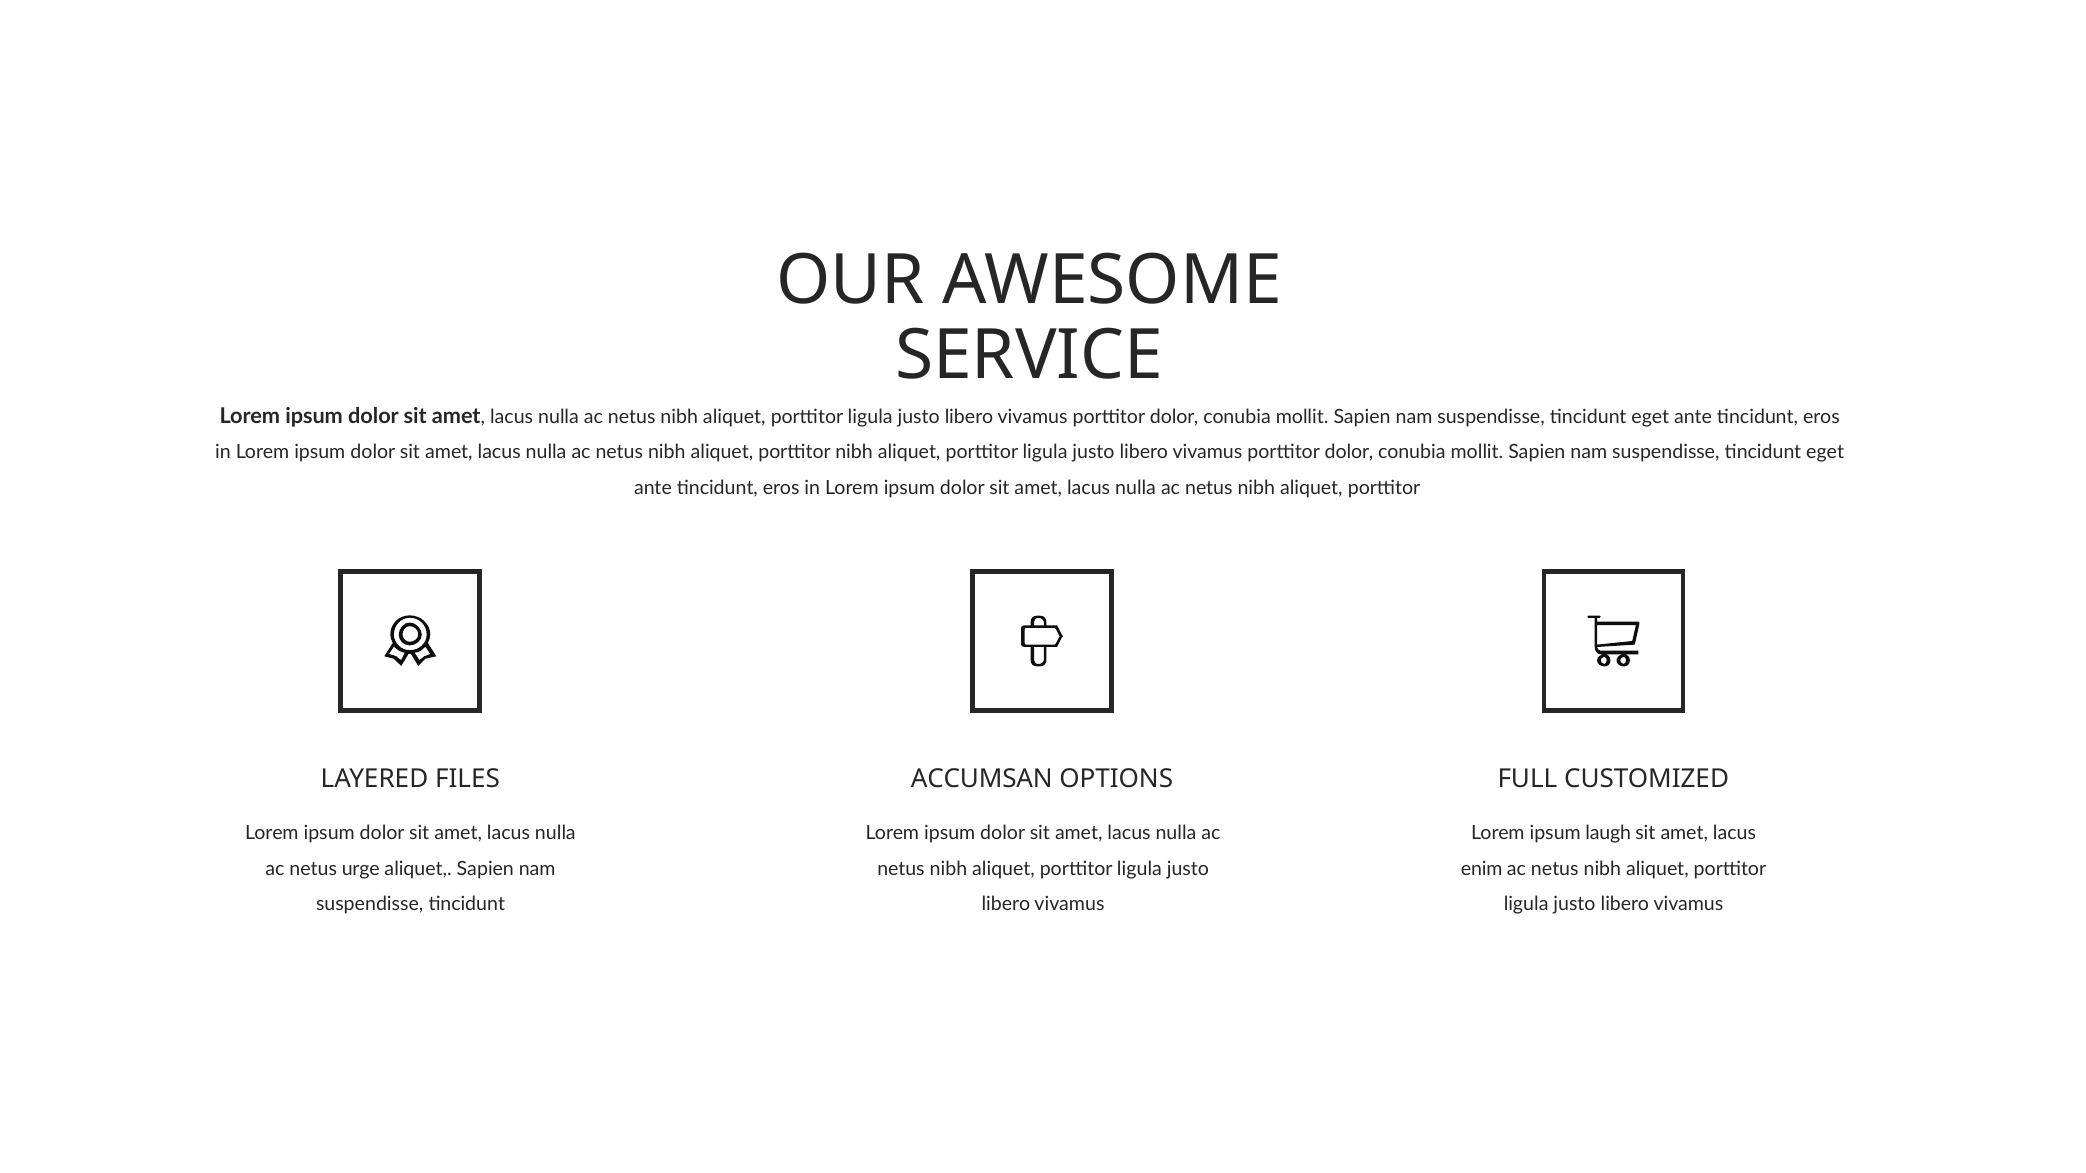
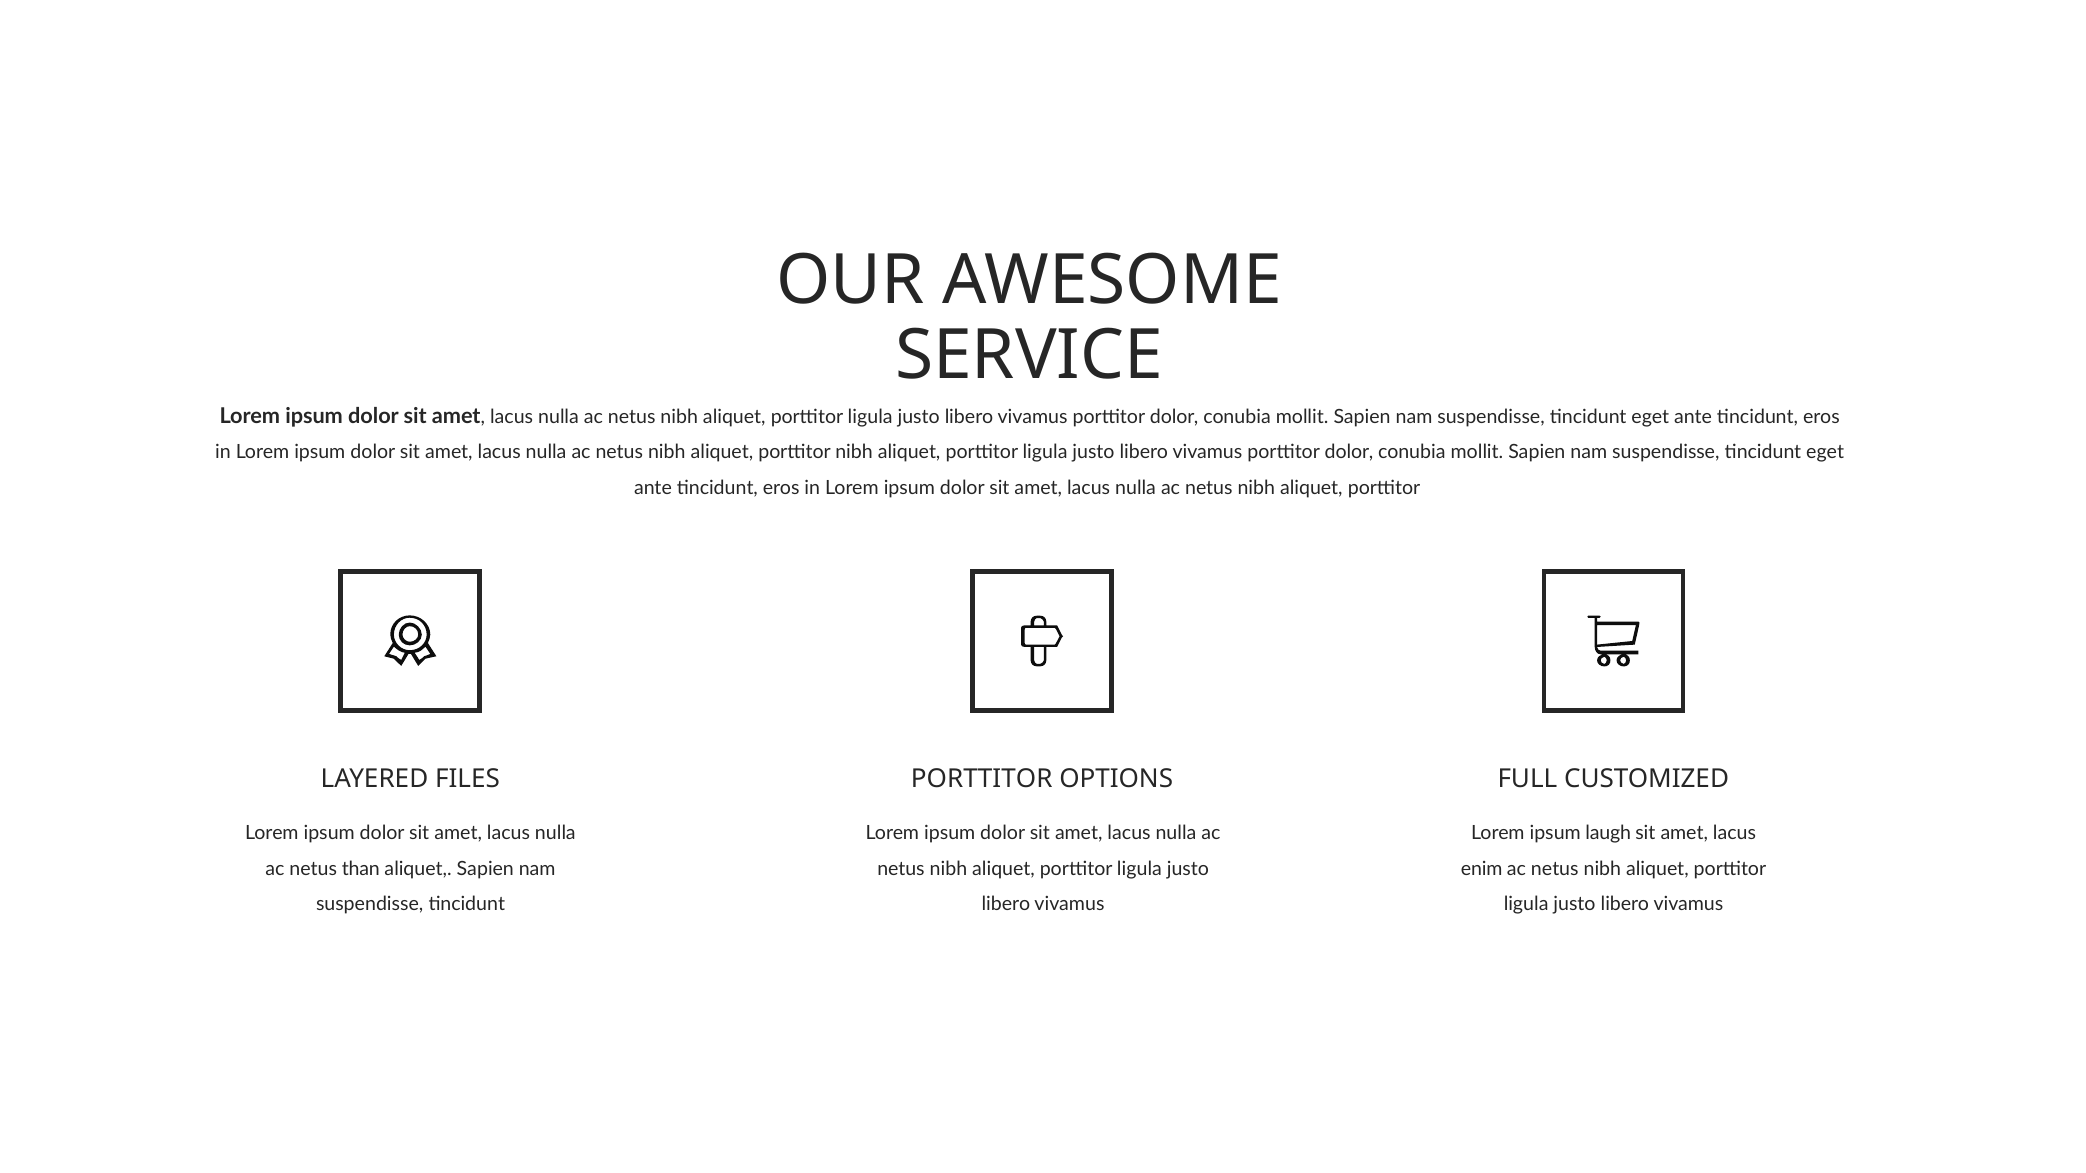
FILES ACCUMSAN: ACCUMSAN -> PORTTITOR
urge: urge -> than
